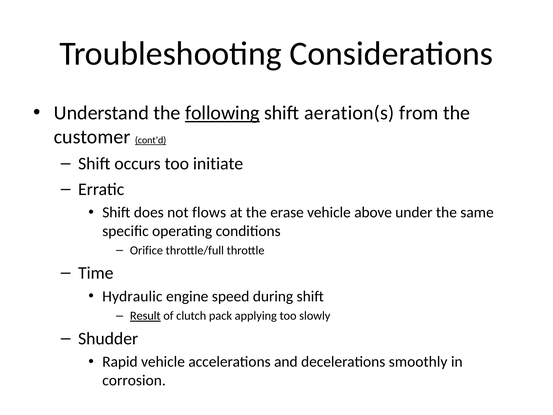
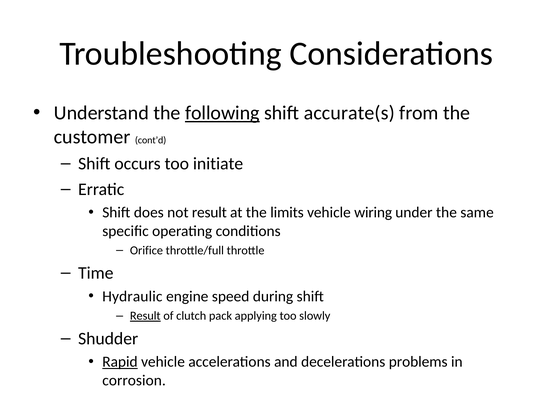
aeration(s: aeration(s -> accurate(s
cont’d underline: present -> none
not flows: flows -> result
erase: erase -> limits
above: above -> wiring
Rapid underline: none -> present
smoothly: smoothly -> problems
